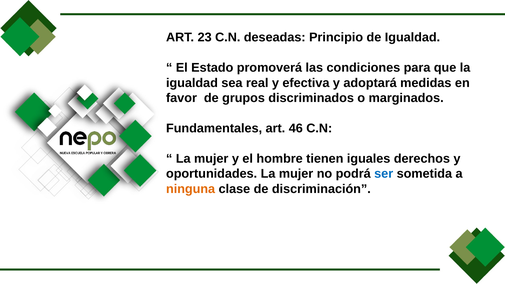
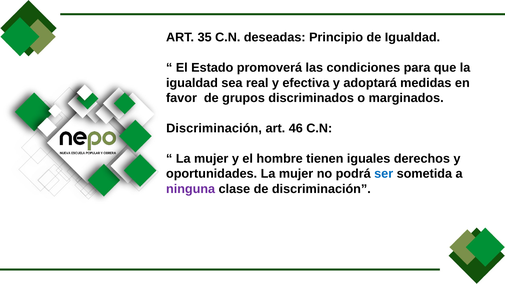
23: 23 -> 35
Fundamentales at (214, 128): Fundamentales -> Discriminación
ninguna colour: orange -> purple
